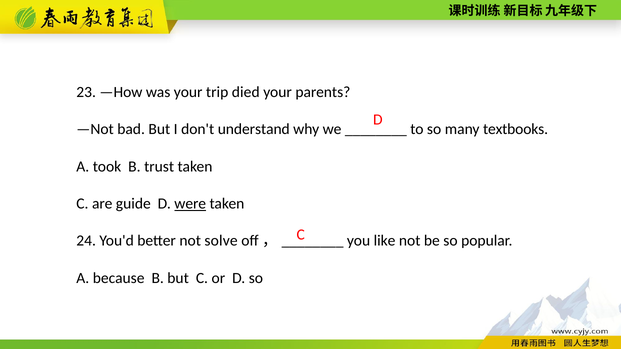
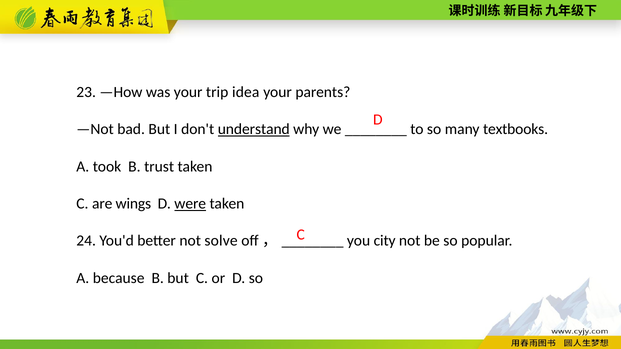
died: died -> idea
understand underline: none -> present
guide: guide -> wings
like: like -> city
